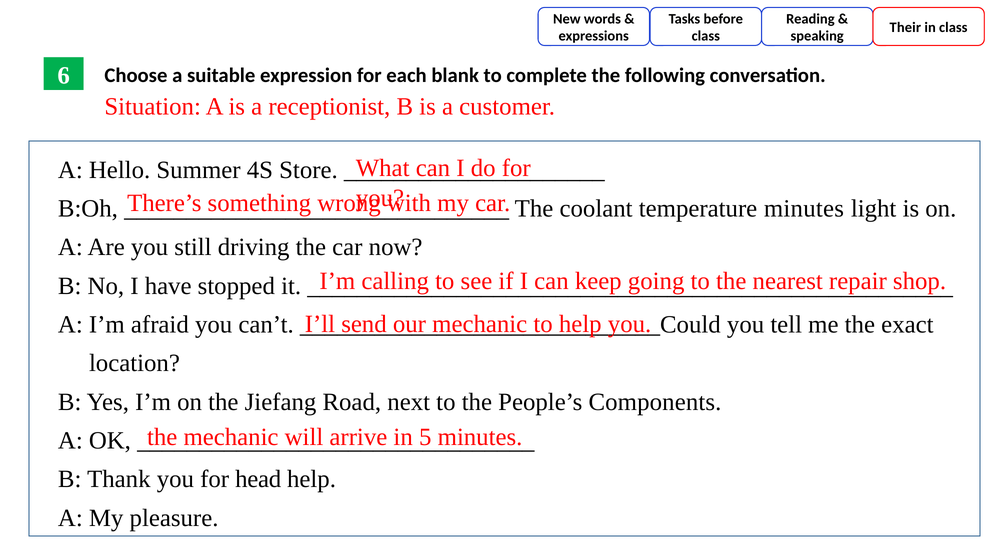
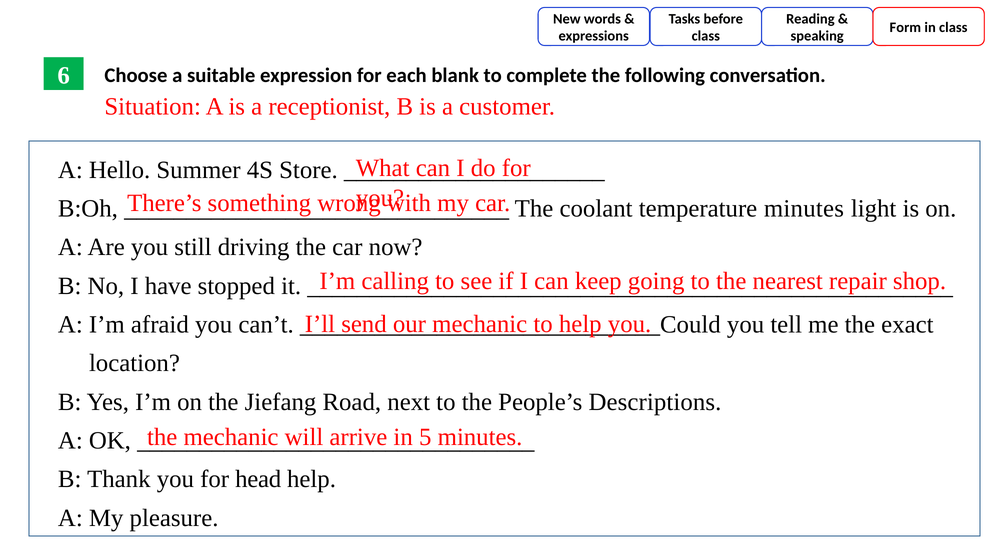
Their: Their -> Form
Components: Components -> Descriptions
